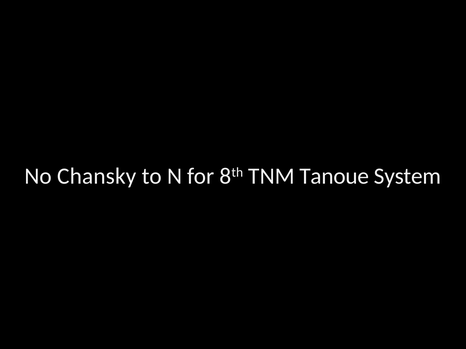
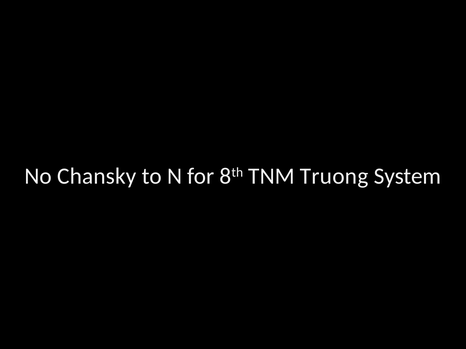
Tanoue: Tanoue -> Truong
